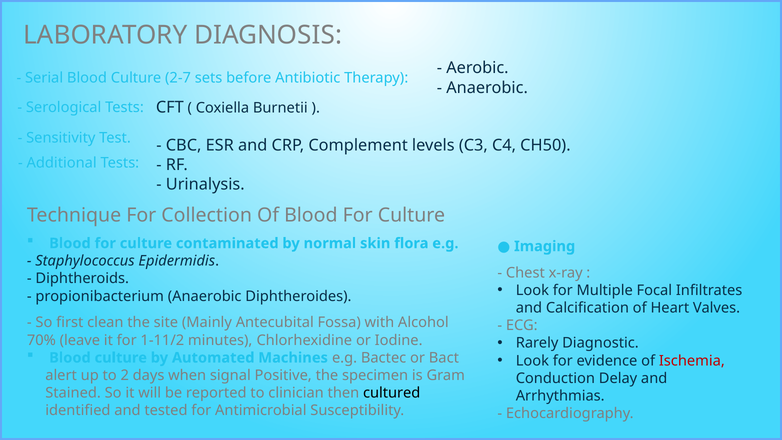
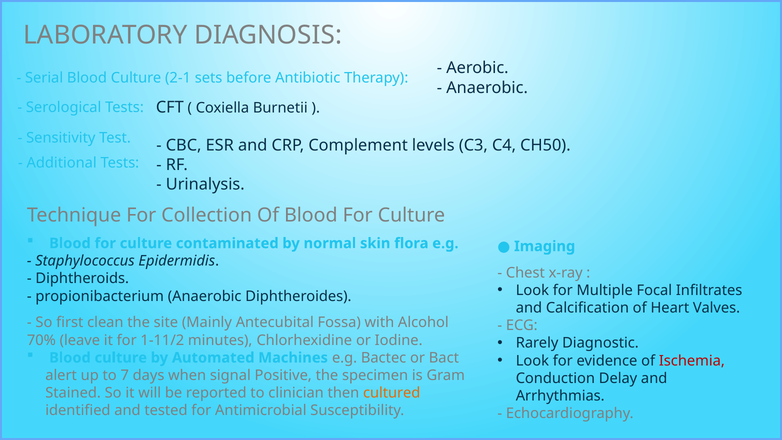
2-7: 2-7 -> 2-1
2: 2 -> 7
cultured colour: black -> orange
